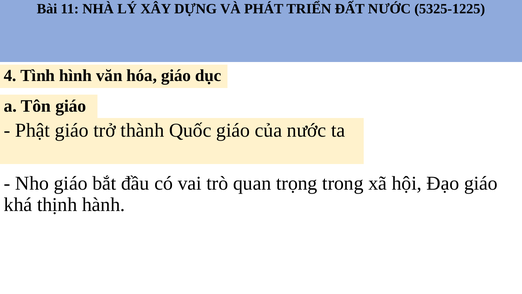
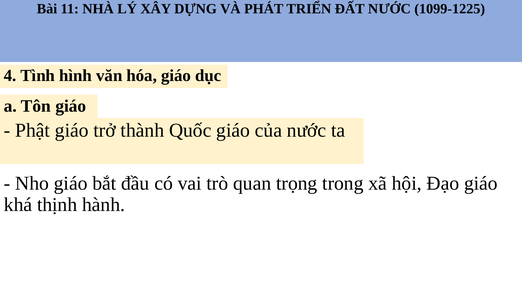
5325-1225: 5325-1225 -> 1099-1225
